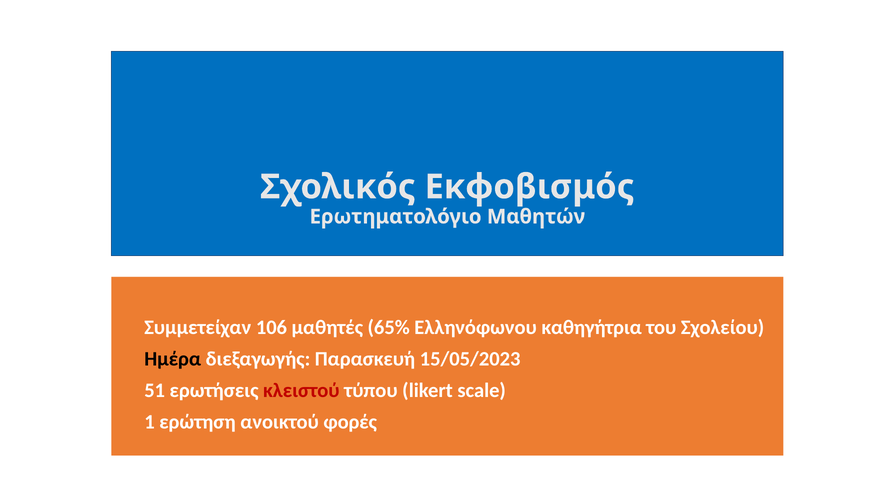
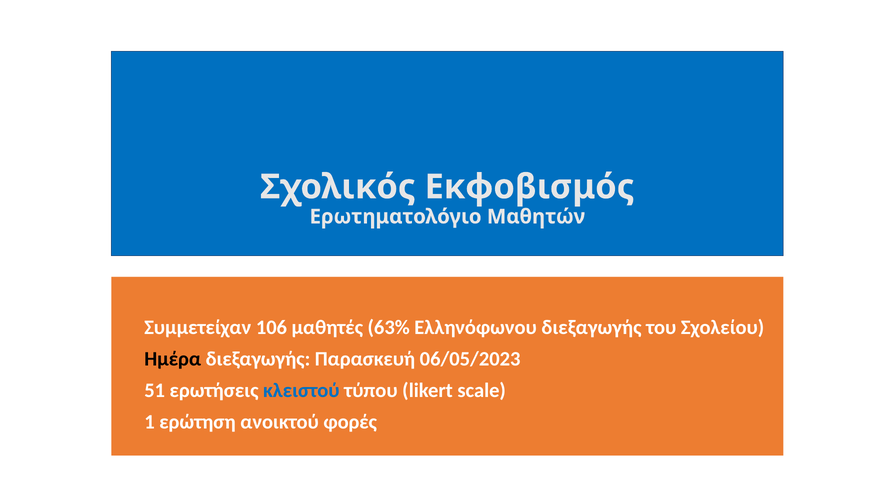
65%: 65% -> 63%
Ελληνόφωνου καθηγήτρια: καθηγήτρια -> διεξαγωγής
15/05/2023: 15/05/2023 -> 06/05/2023
κλειστού colour: red -> blue
